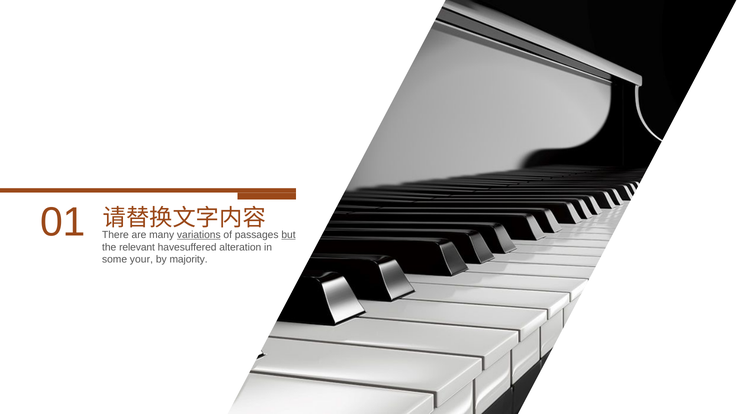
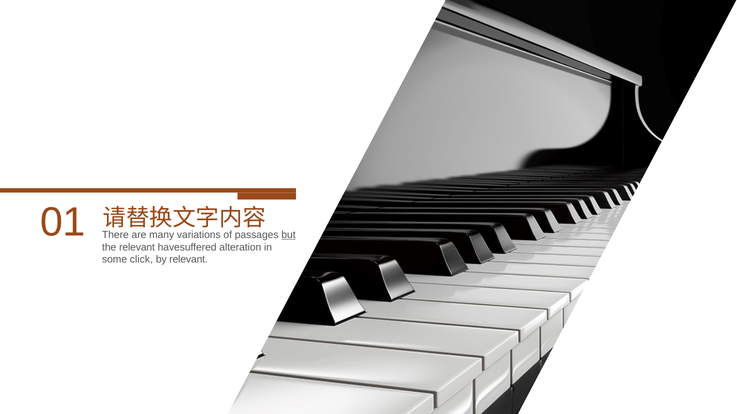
variations underline: present -> none
your: your -> click
by majority: majority -> relevant
